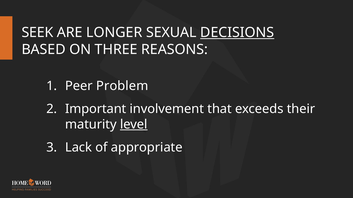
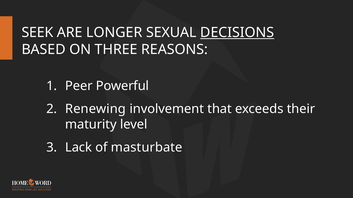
Problem: Problem -> Powerful
Important: Important -> Renewing
level underline: present -> none
appropriate: appropriate -> masturbate
